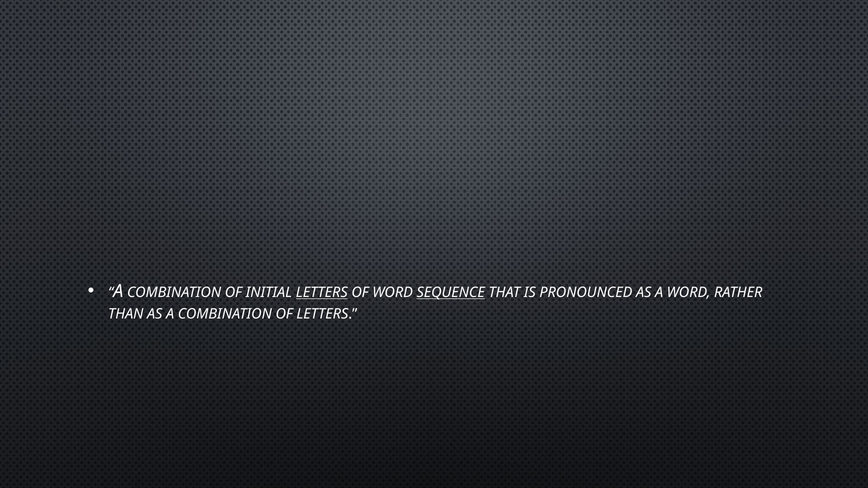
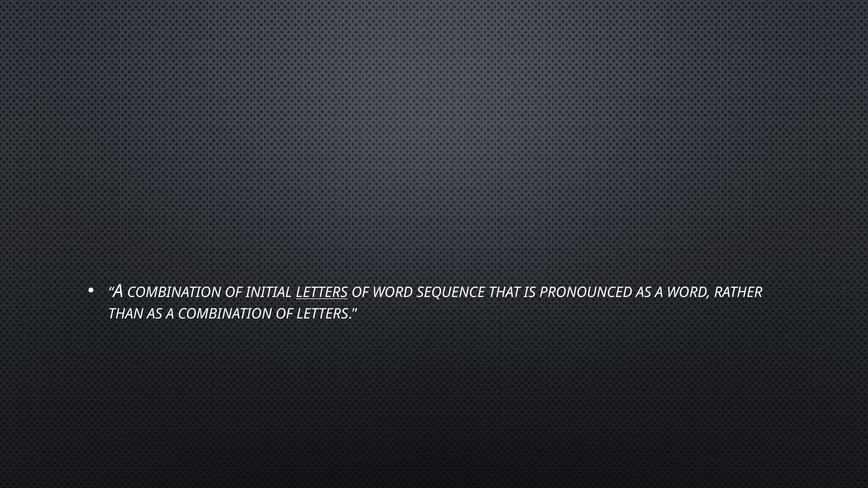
SEQUENCE underline: present -> none
